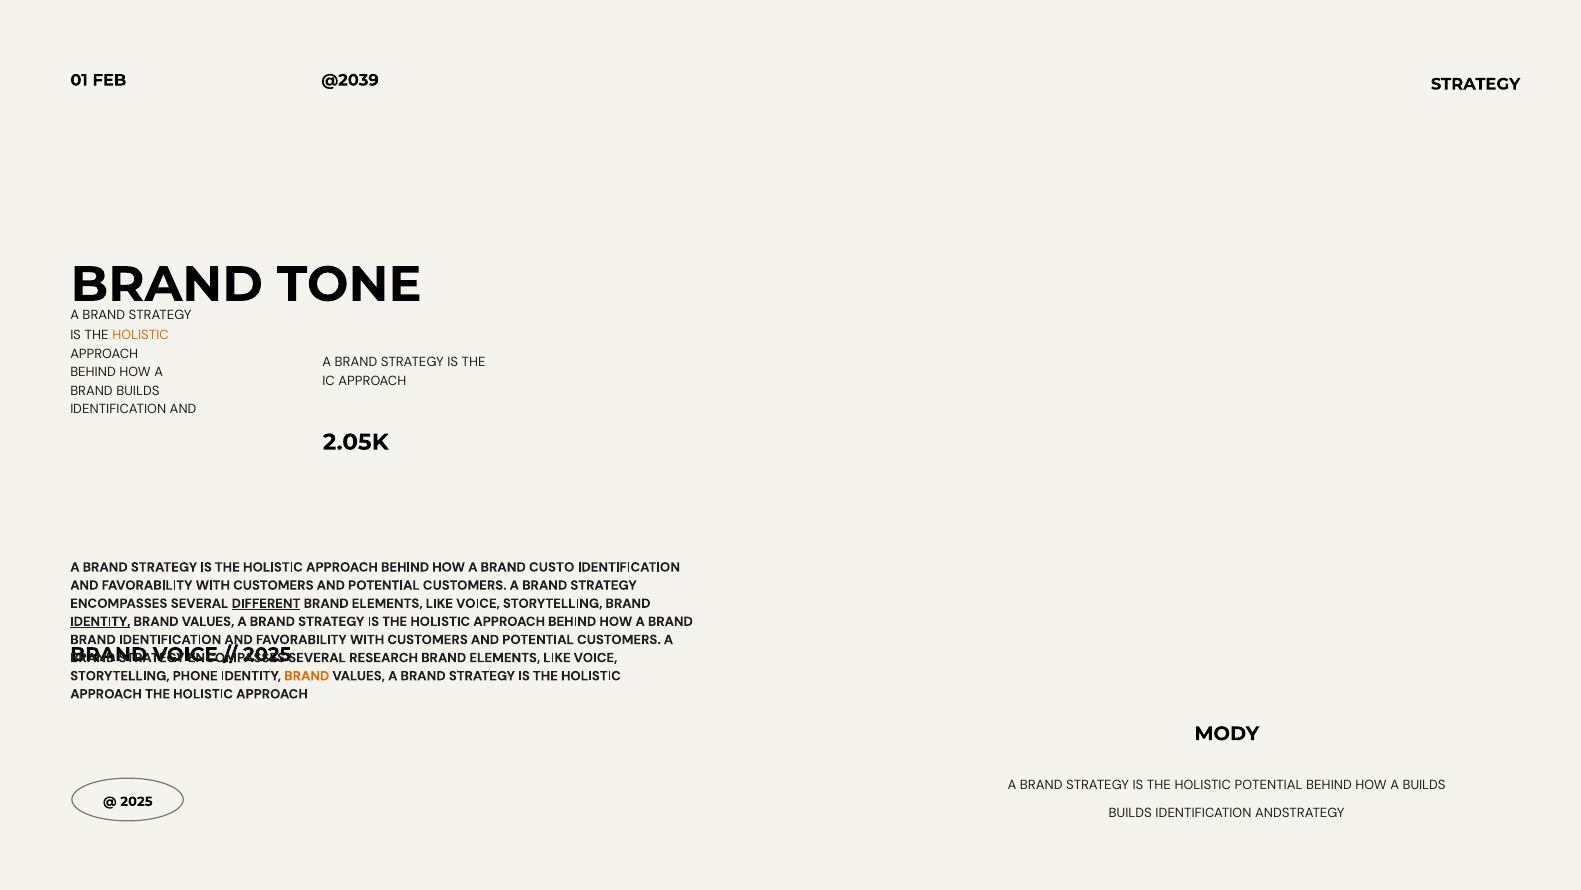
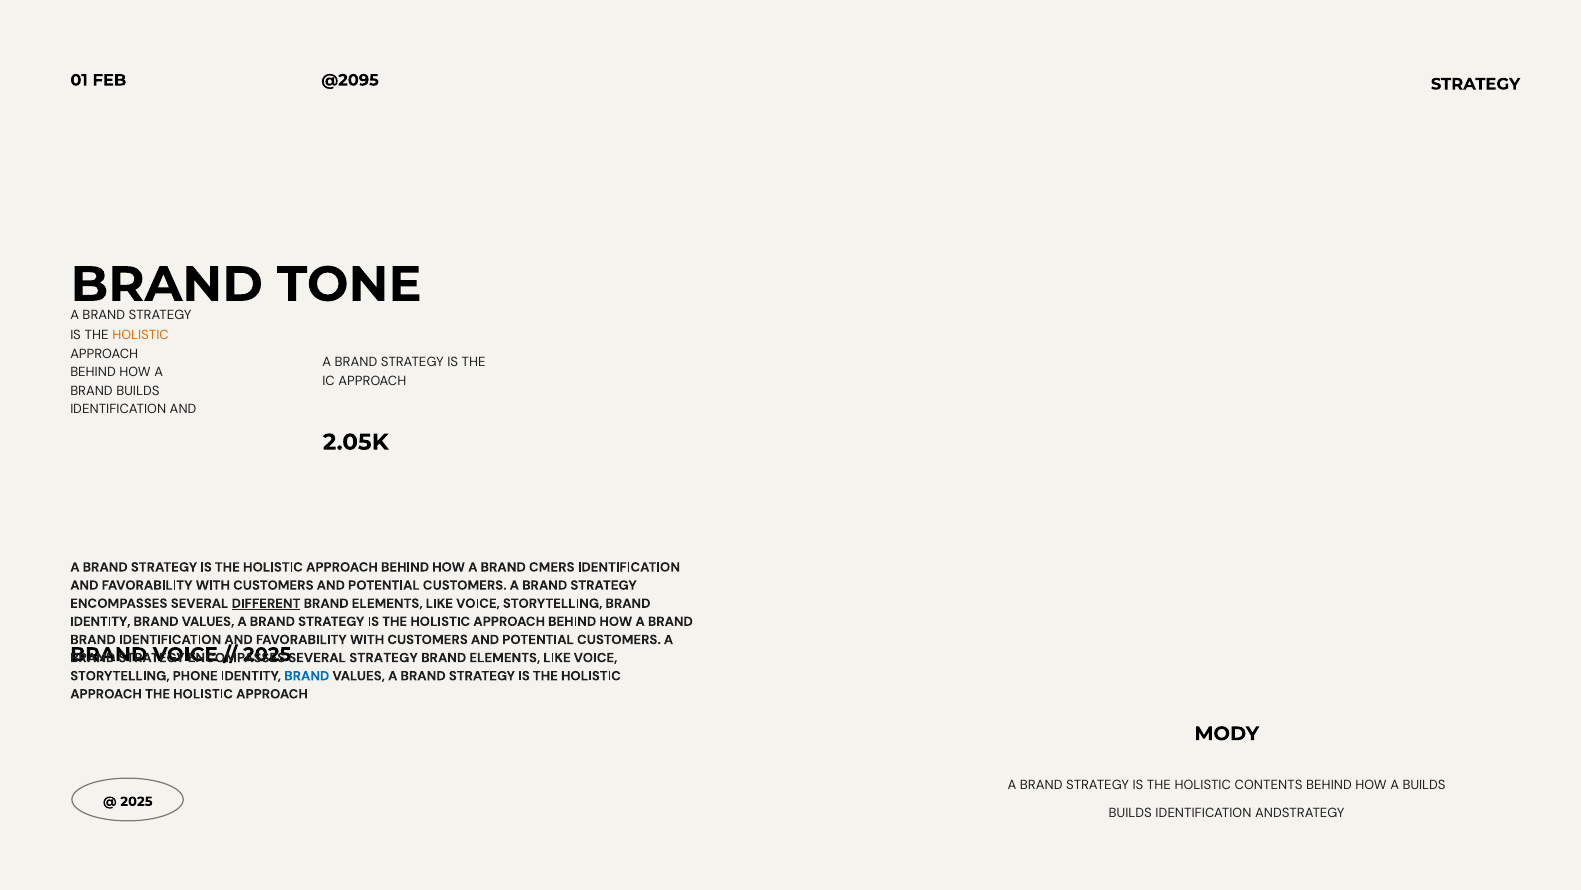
@2039: @2039 -> @2095
CUSTO: CUSTO -> CMERS
IDENTITY at (100, 621) underline: present -> none
SEVERAL RESEARCH: RESEARCH -> STRATEGY
BRAND at (307, 675) colour: orange -> blue
HOLISTIC POTENTIAL: POTENTIAL -> CONTENTS
